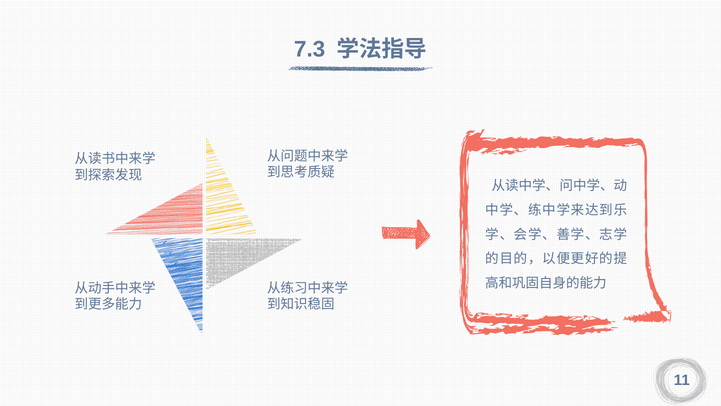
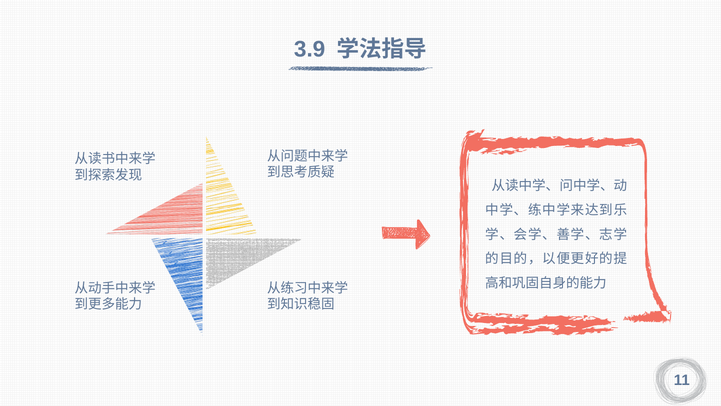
7.3: 7.3 -> 3.9
